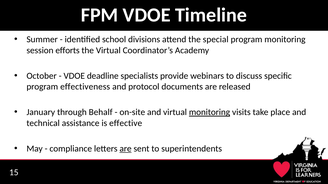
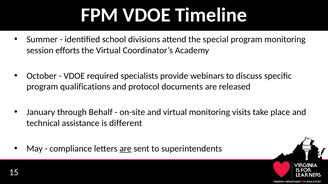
deadline: deadline -> required
effectiveness: effectiveness -> qualifications
monitoring at (210, 113) underline: present -> none
effective: effective -> different
